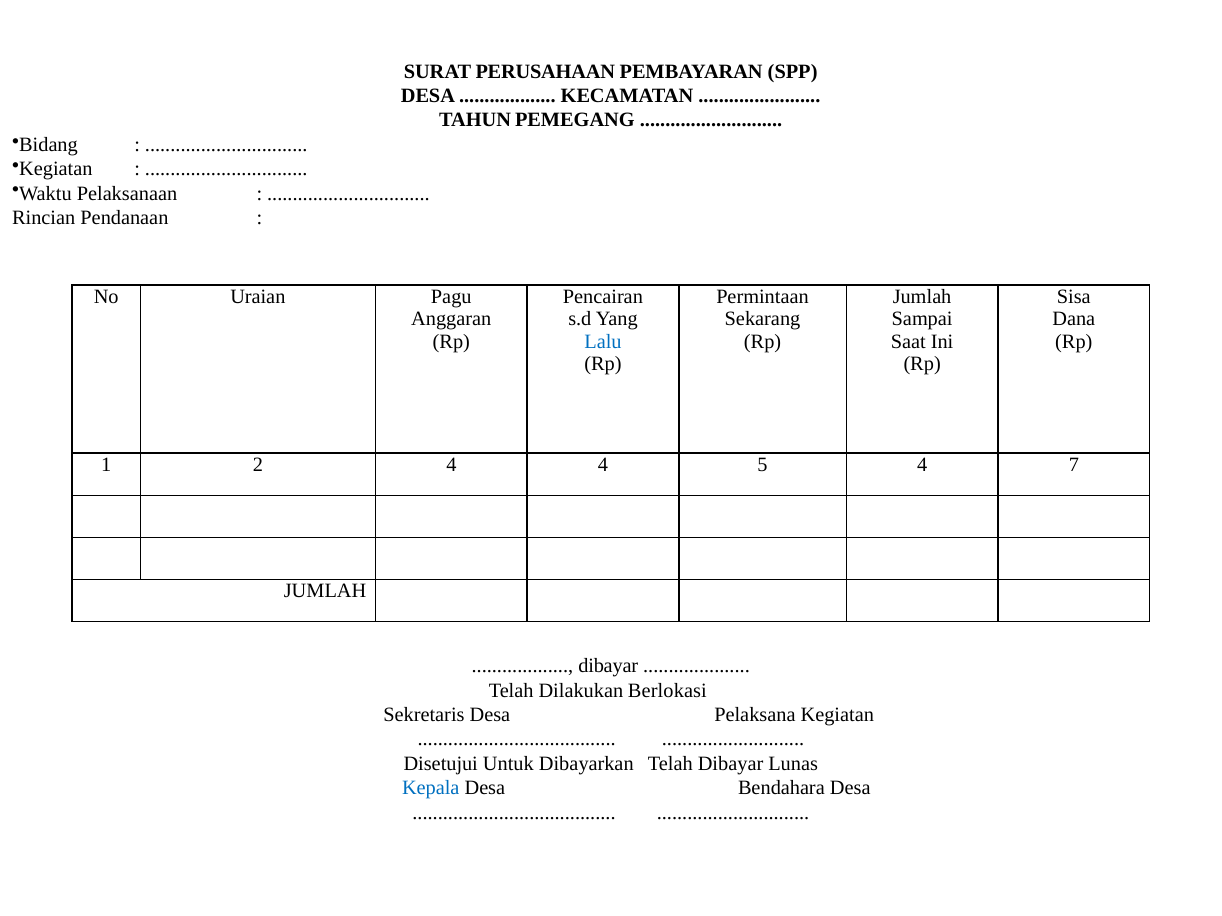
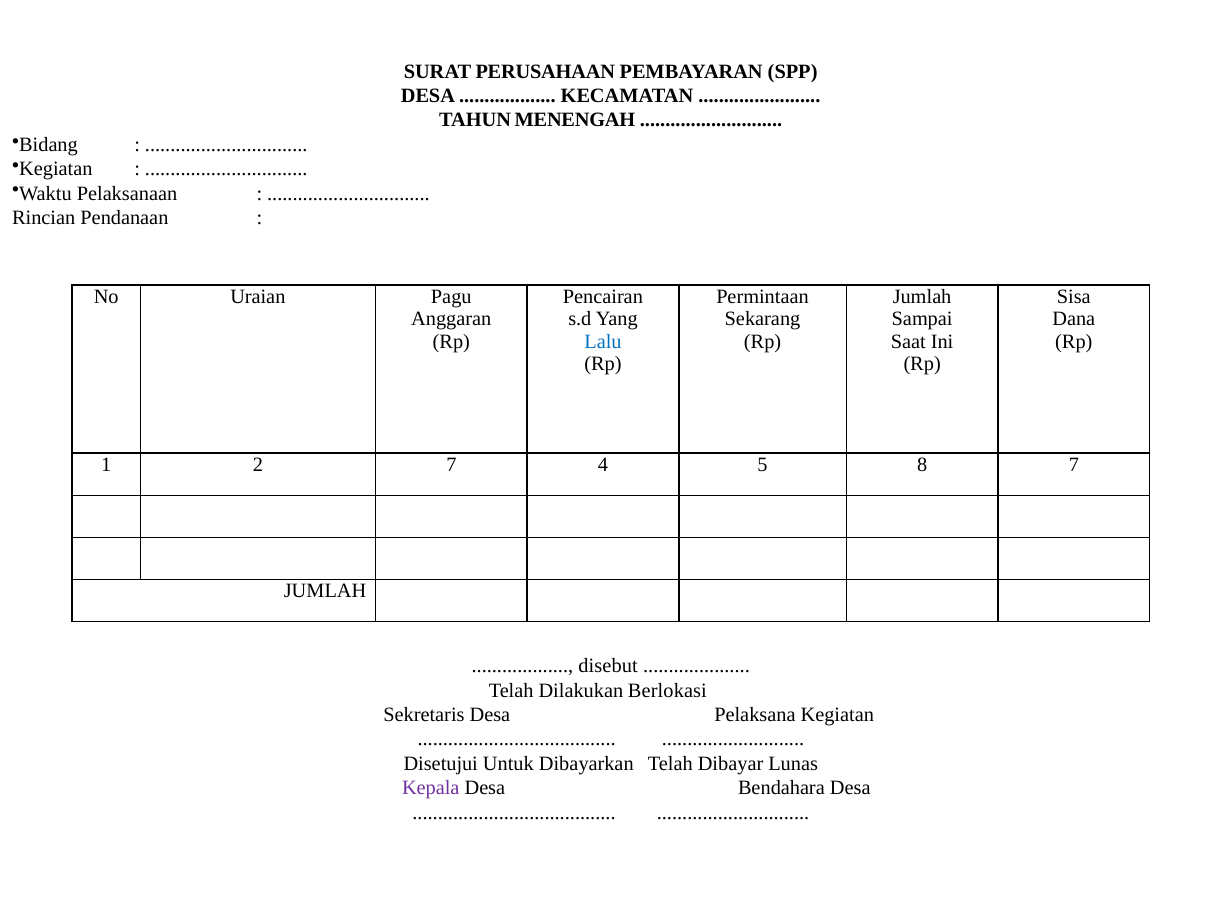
PEMEGANG: PEMEGANG -> MENENGAH
2 4: 4 -> 7
5 4: 4 -> 8
dibayar at (608, 666): dibayar -> disebut
Kepala colour: blue -> purple
